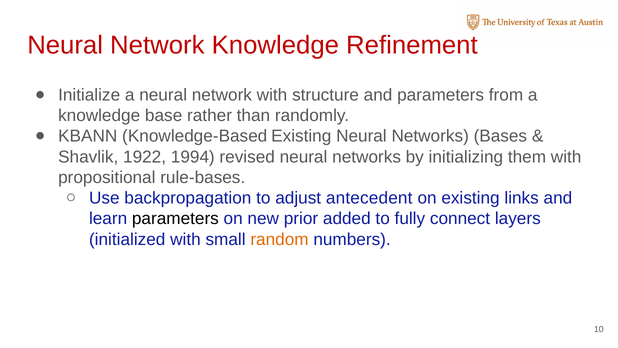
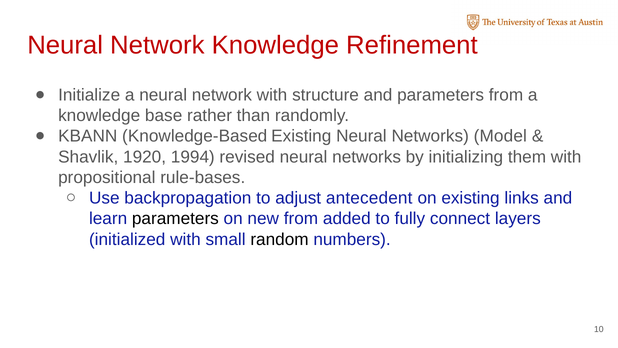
Bases: Bases -> Model
1922: 1922 -> 1920
new prior: prior -> from
random colour: orange -> black
